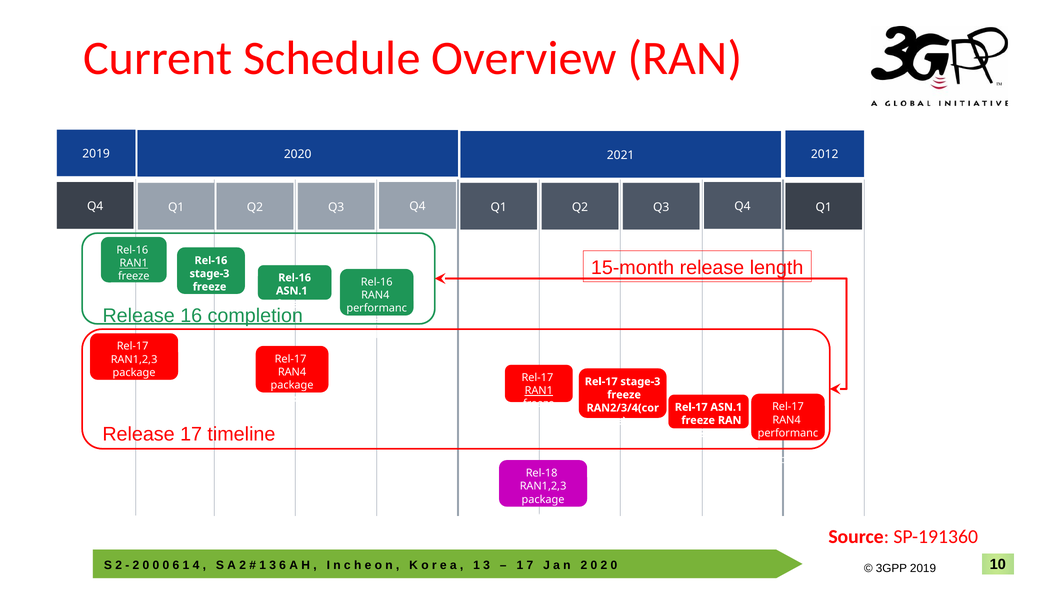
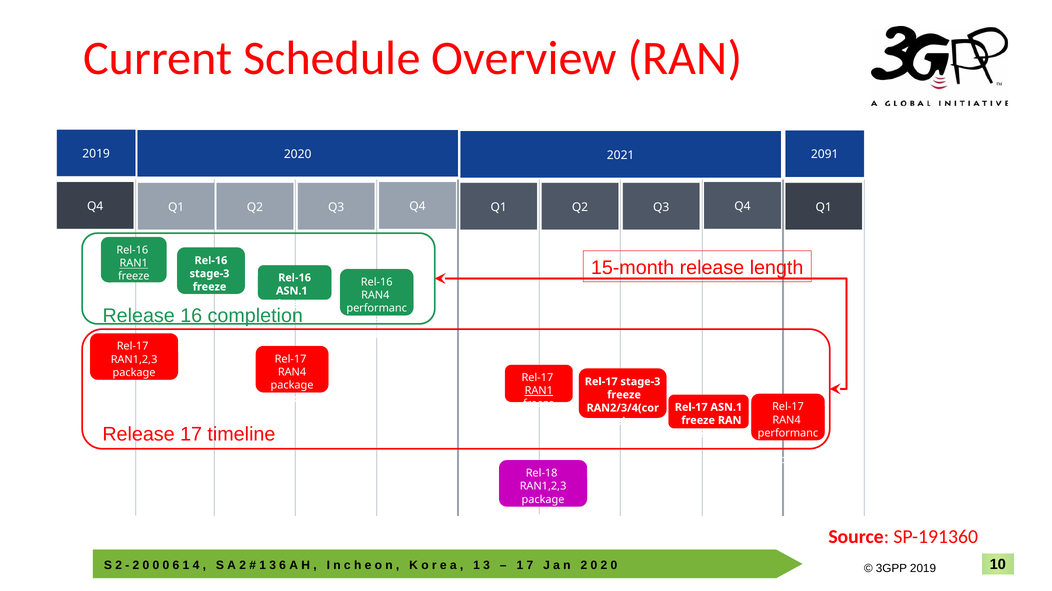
2012 at (825, 155): 2012 -> 2091
